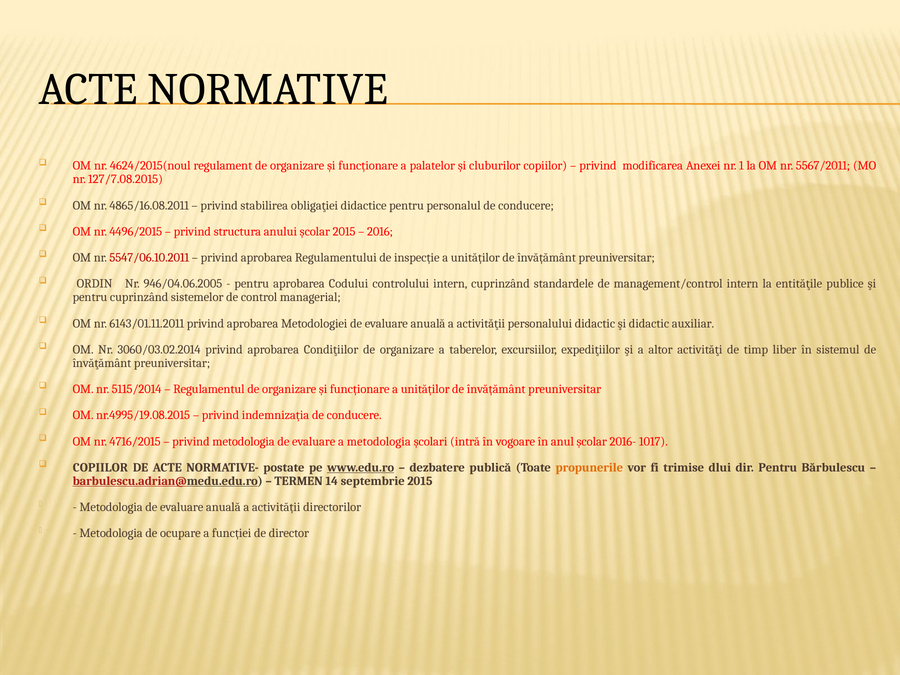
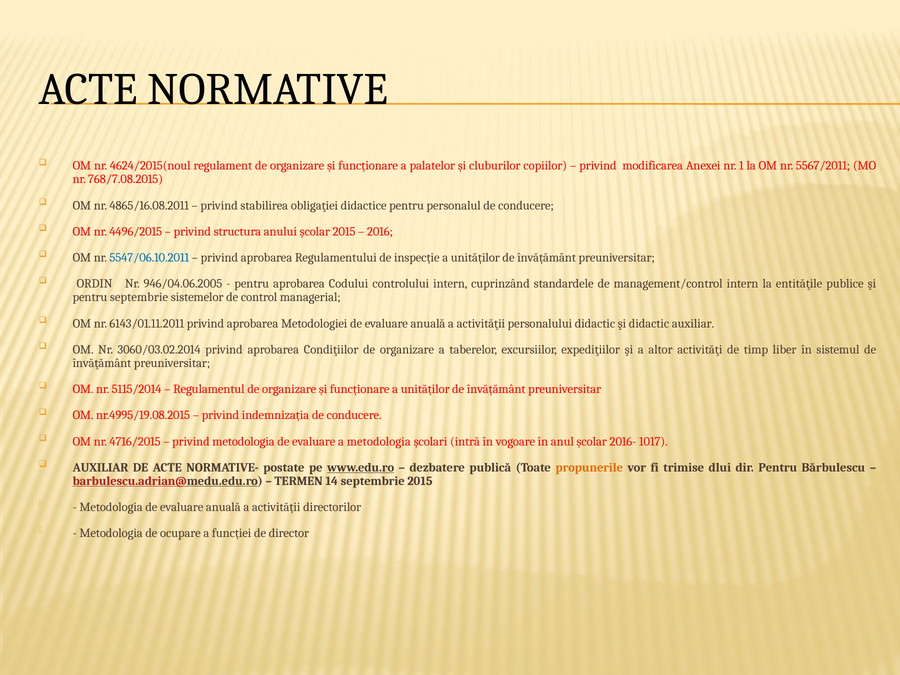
127/7.08.2015: 127/7.08.2015 -> 768/7.08.2015
5547/06.10.2011 colour: red -> blue
pentru cuprinzând: cuprinzând -> septembrie
COPIILOR at (100, 468): COPIILOR -> AUXILIAR
